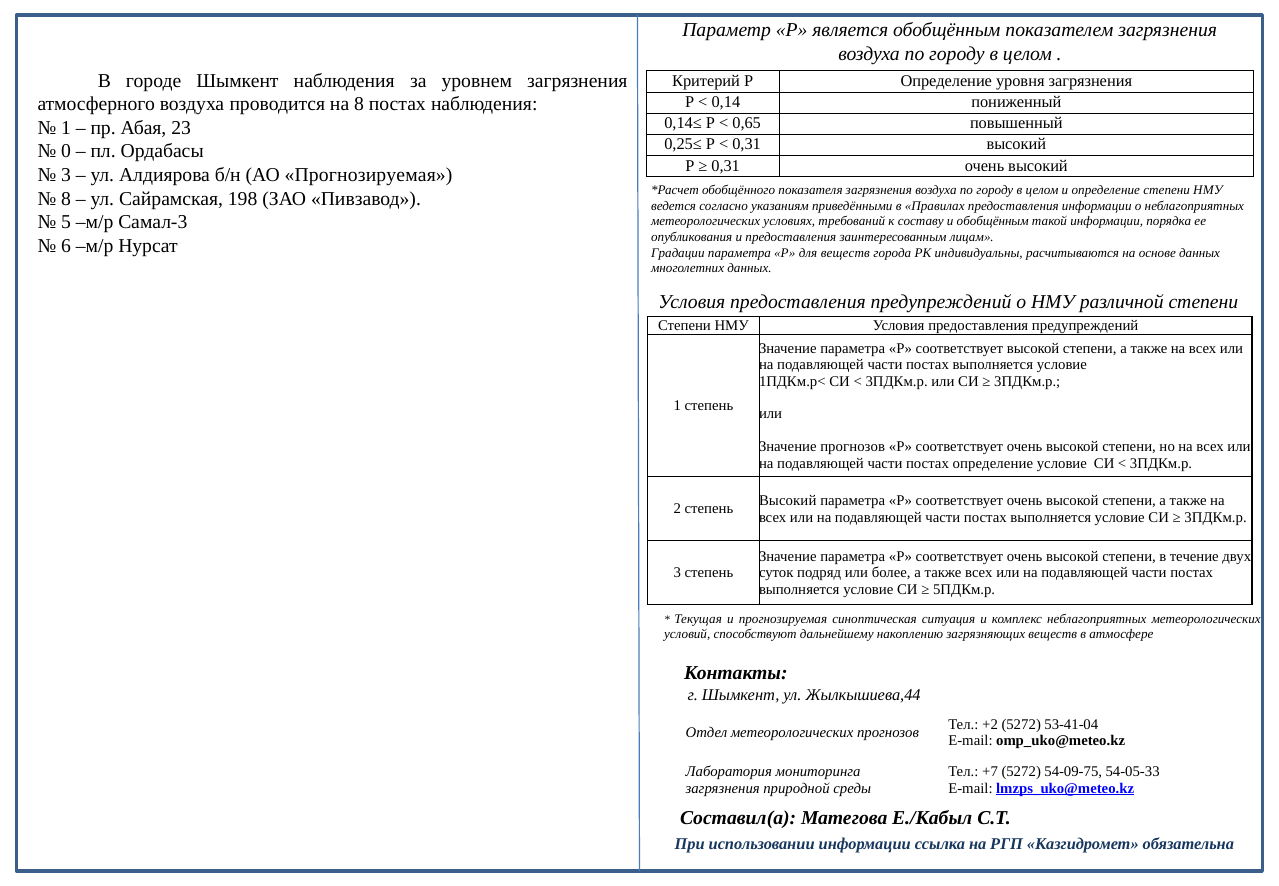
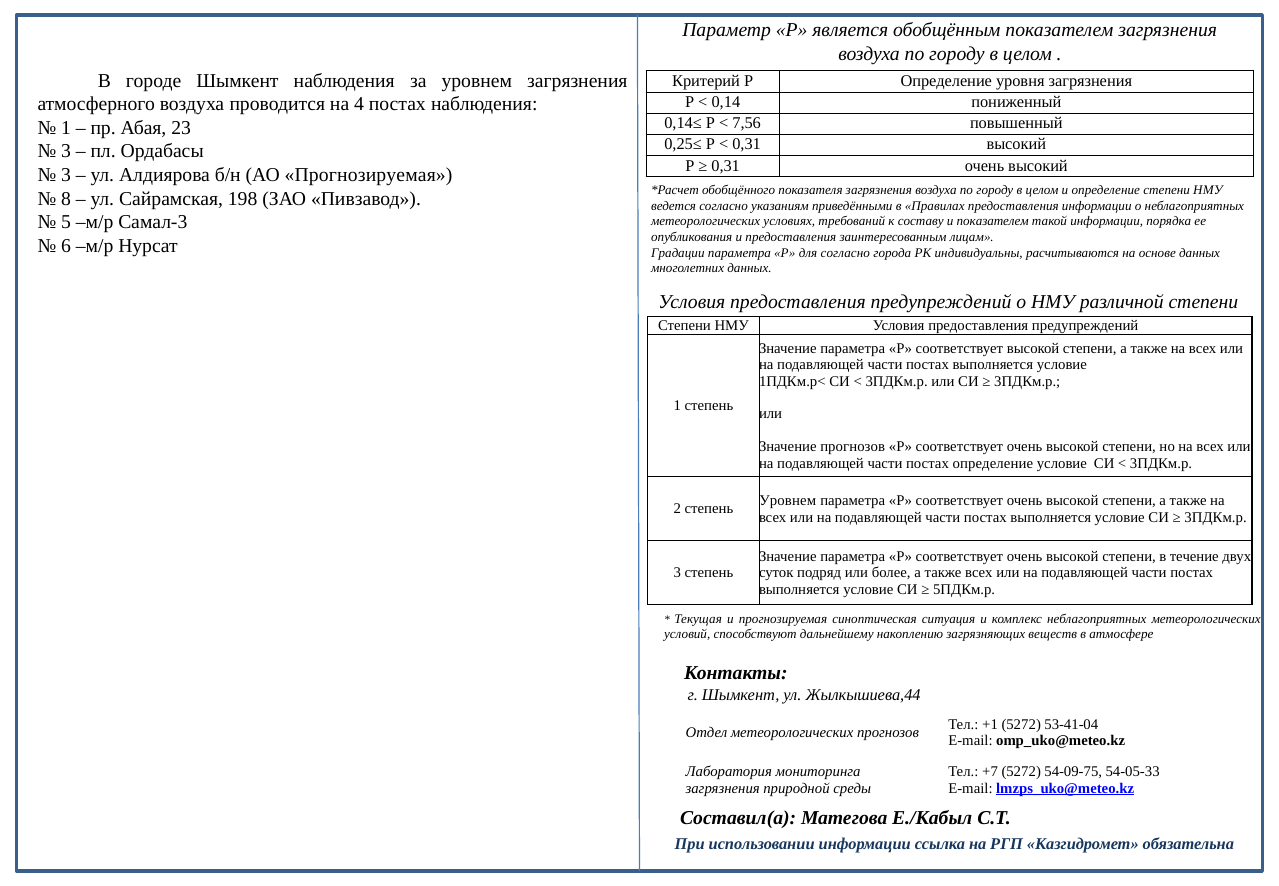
на 8: 8 -> 4
0,65: 0,65 -> 7,56
0 at (66, 151): 0 -> 3
и обобщённым: обобщённым -> показателем
для веществ: веществ -> согласно
Высокий at (788, 501): Высокий -> Уровнем
+2: +2 -> +1
